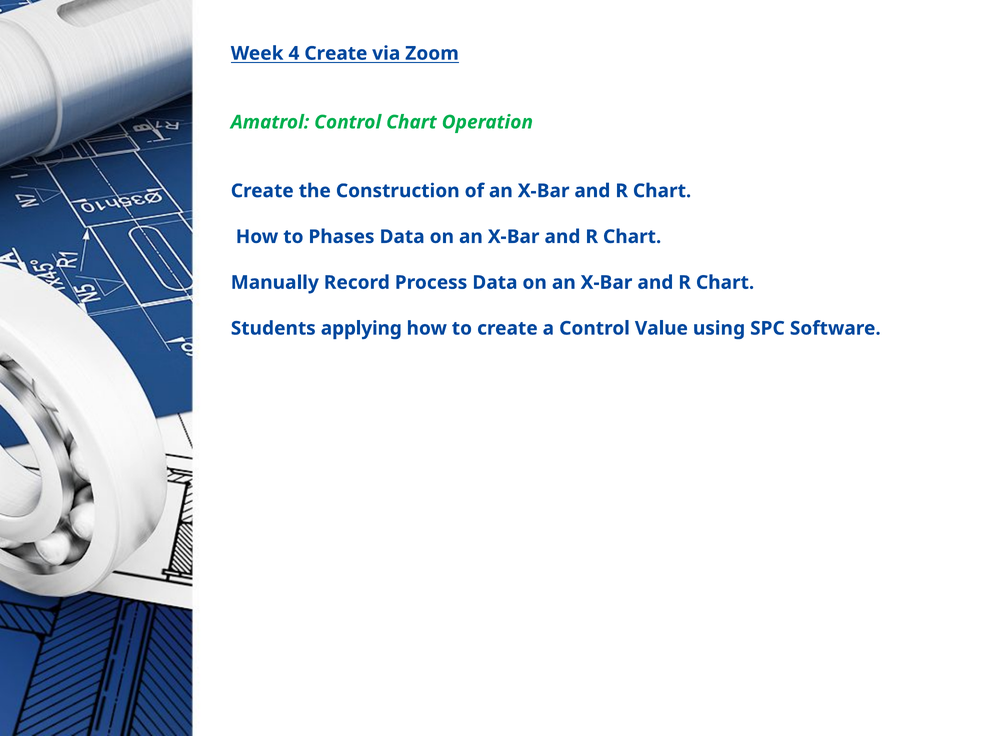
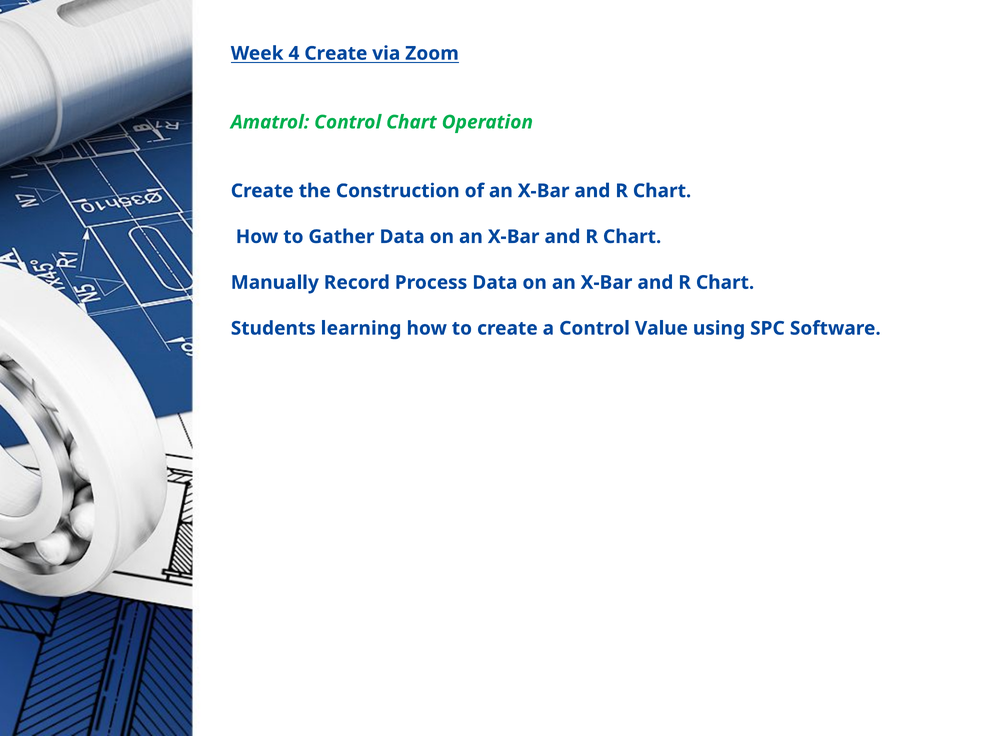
Phases: Phases -> Gather
applying: applying -> learning
